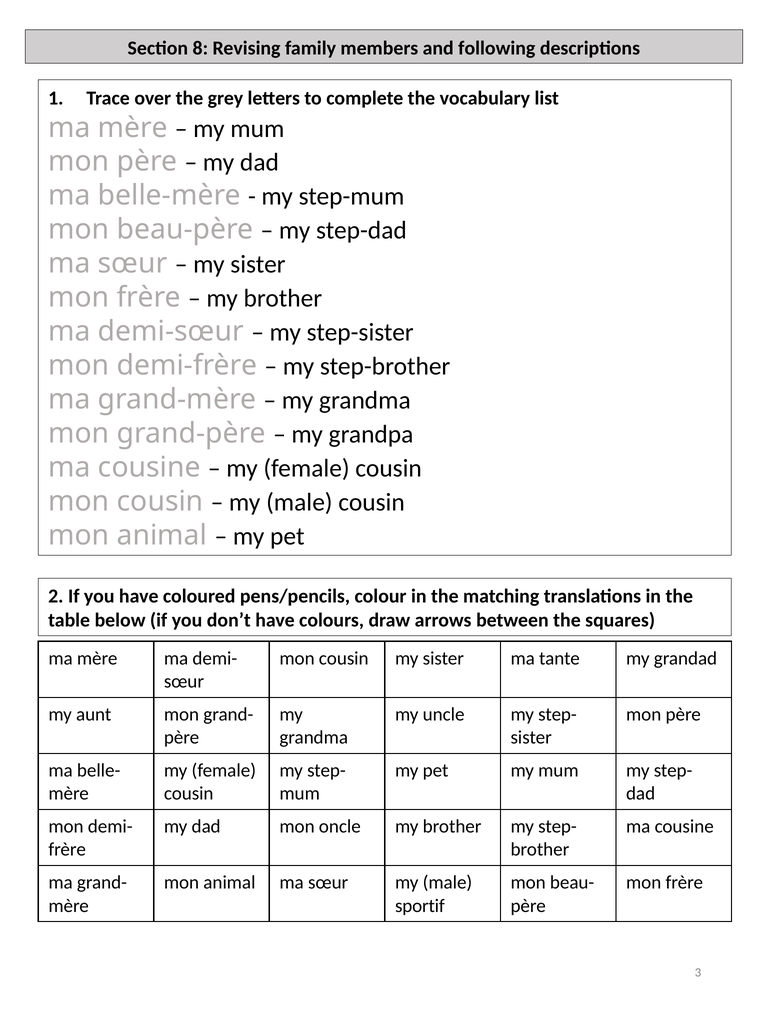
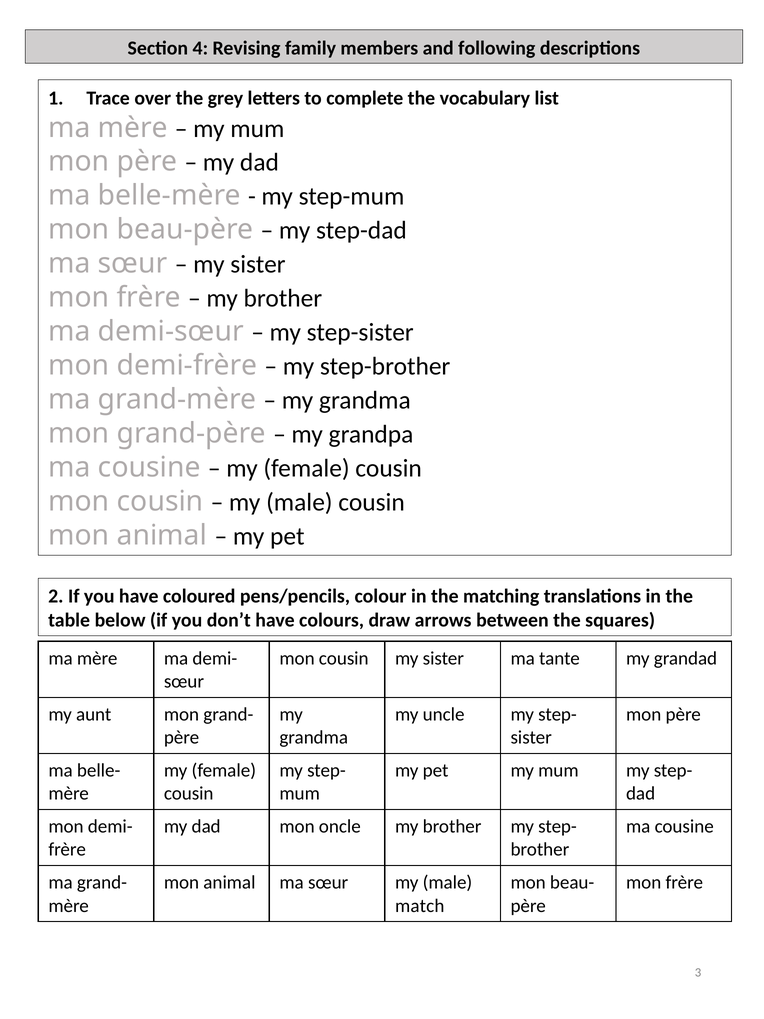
8: 8 -> 4
sportif: sportif -> match
